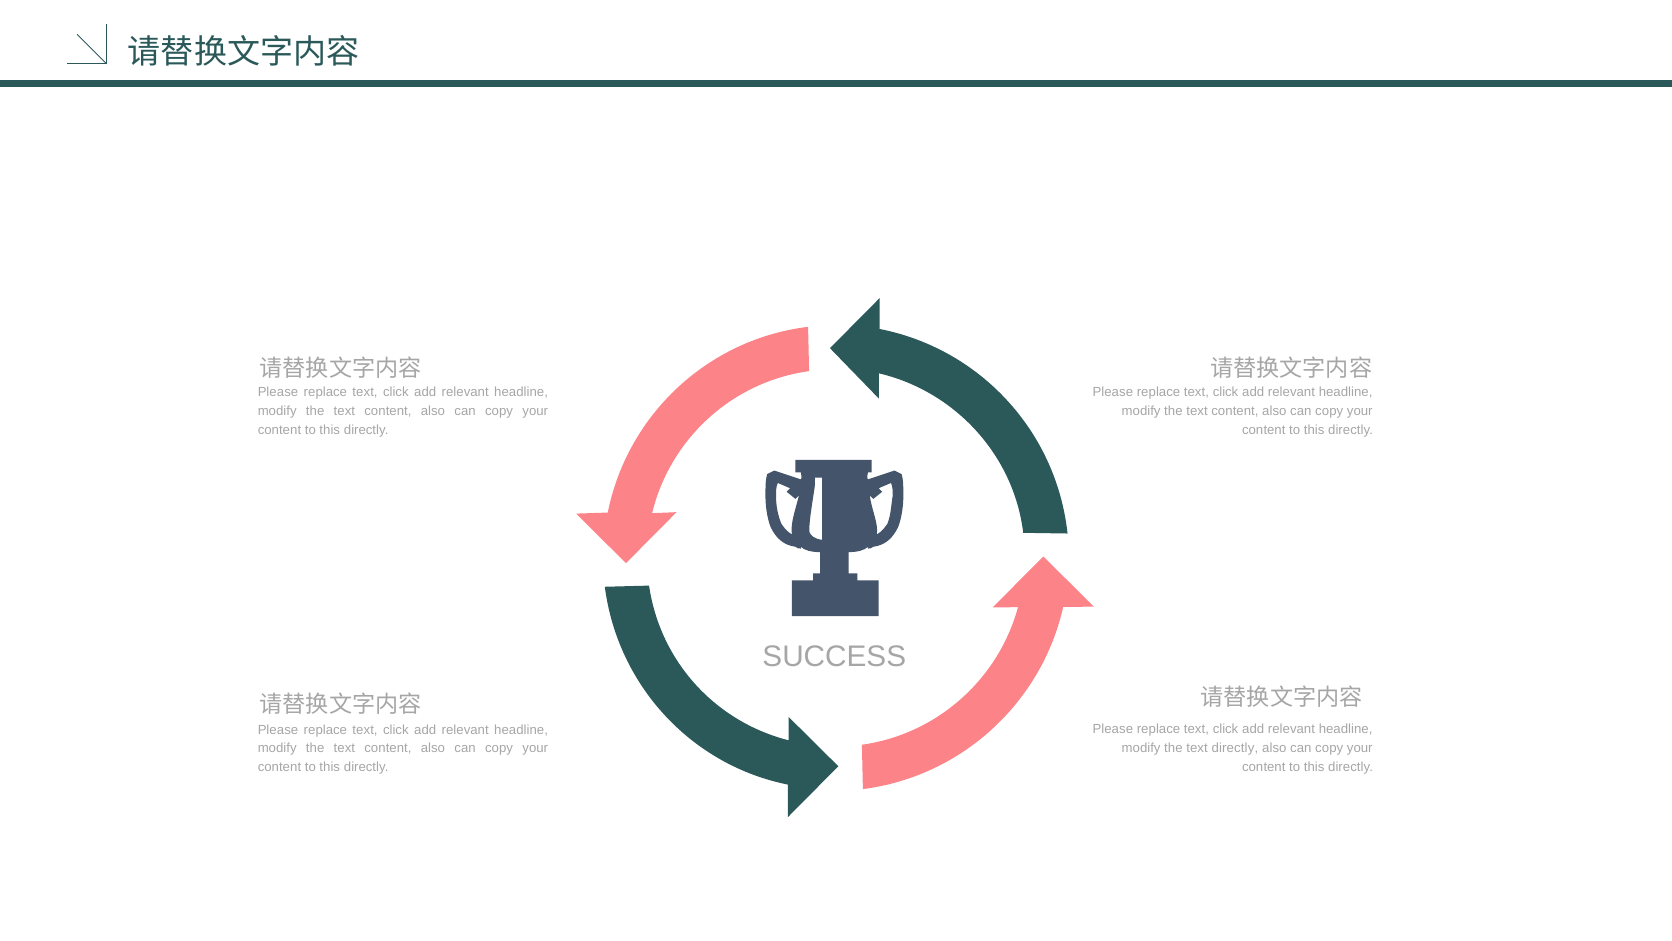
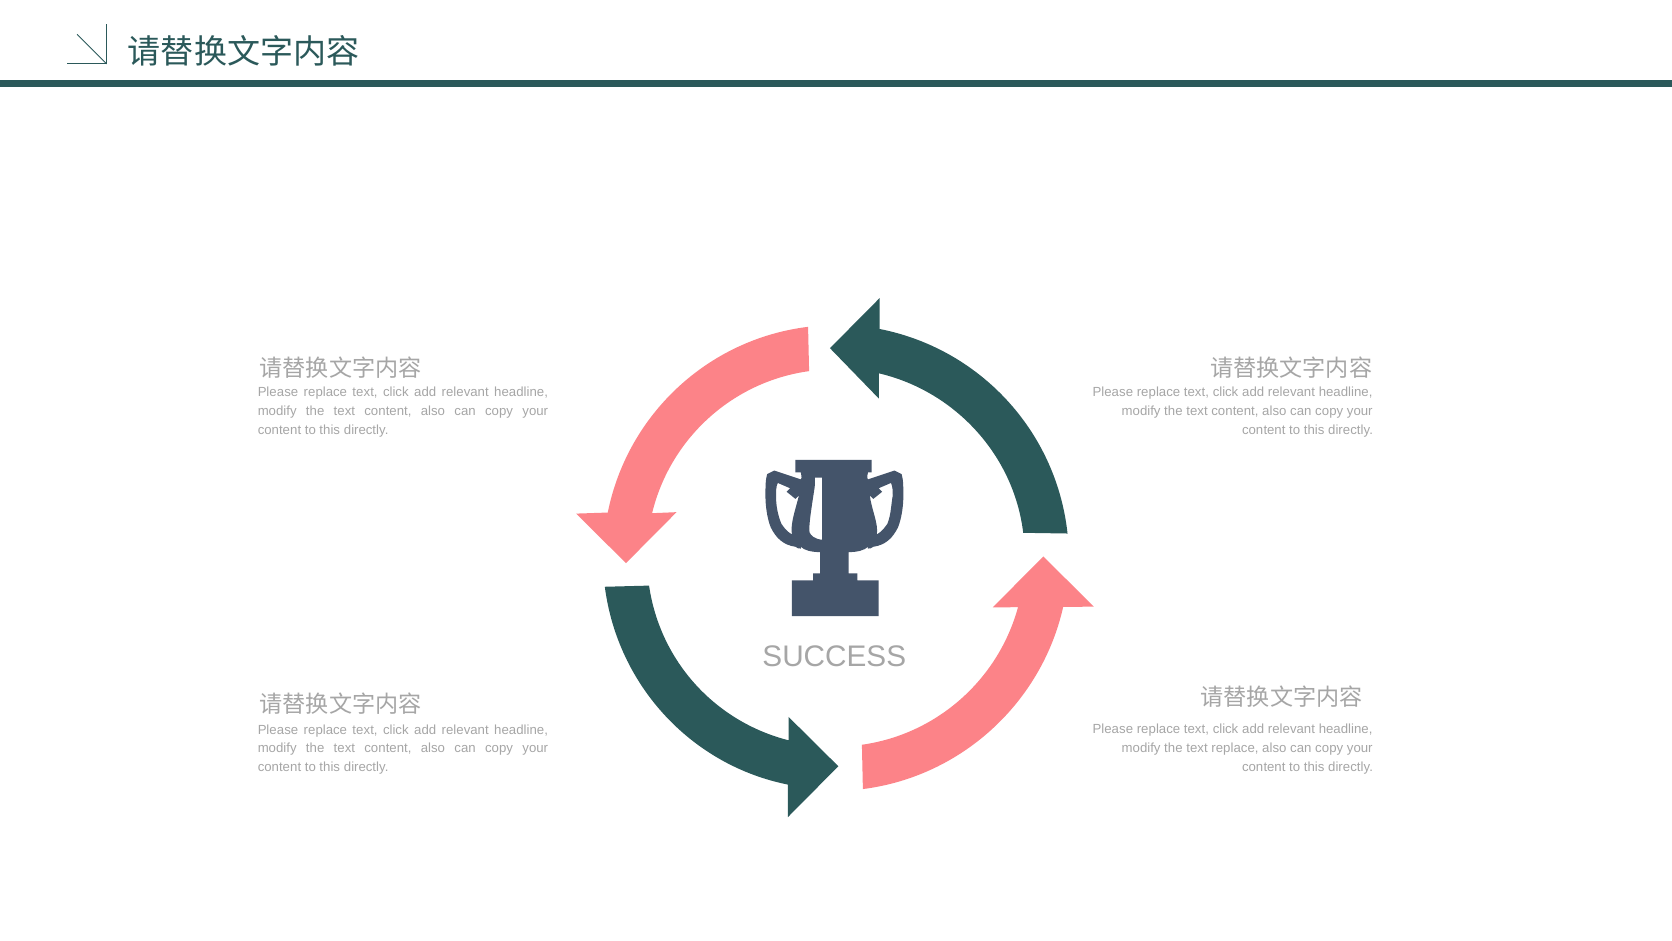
text directly: directly -> replace
